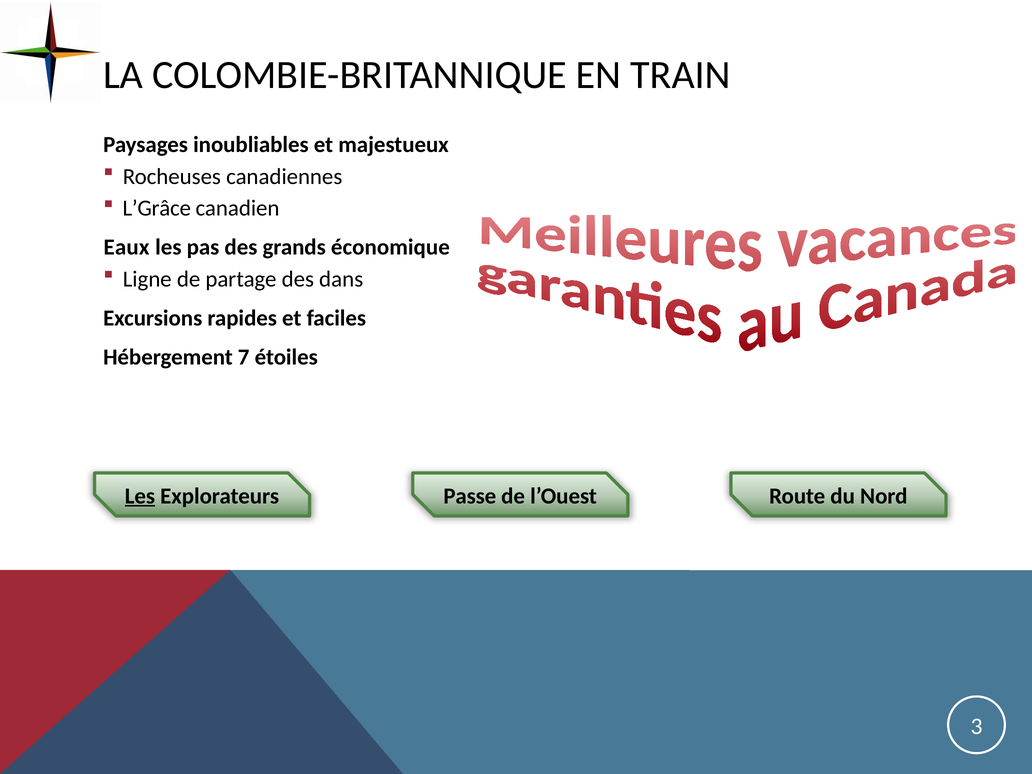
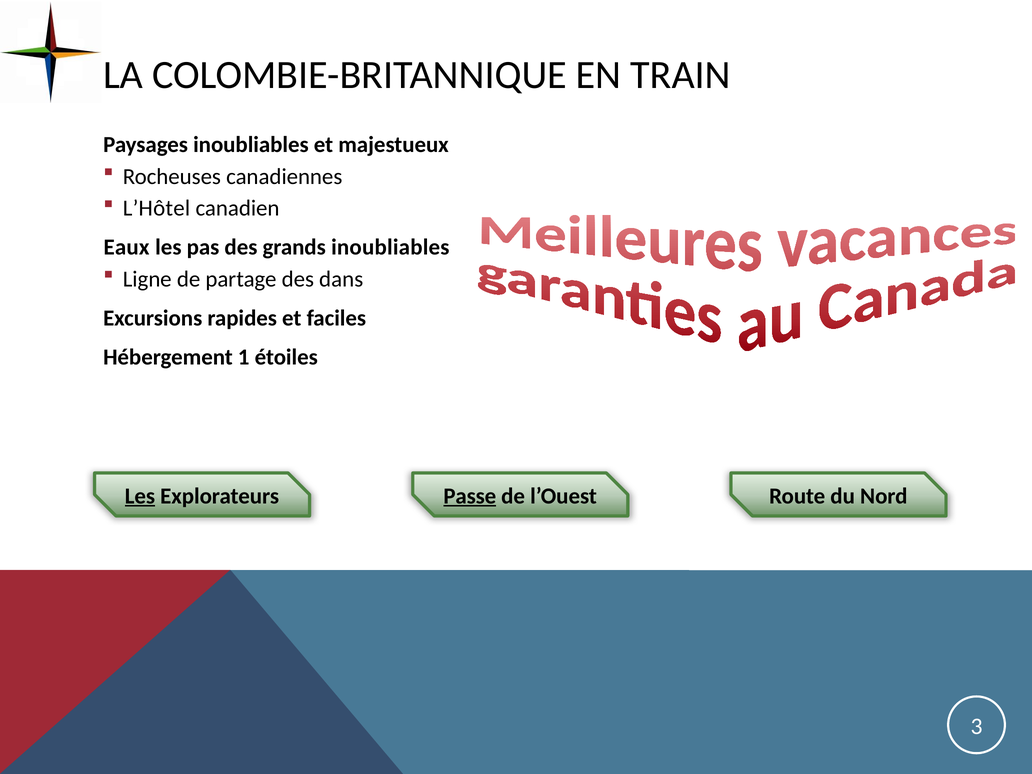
L’Grâce: L’Grâce -> L’Hôtel
grands économique: économique -> inoubliables
7: 7 -> 1
Passe underline: none -> present
